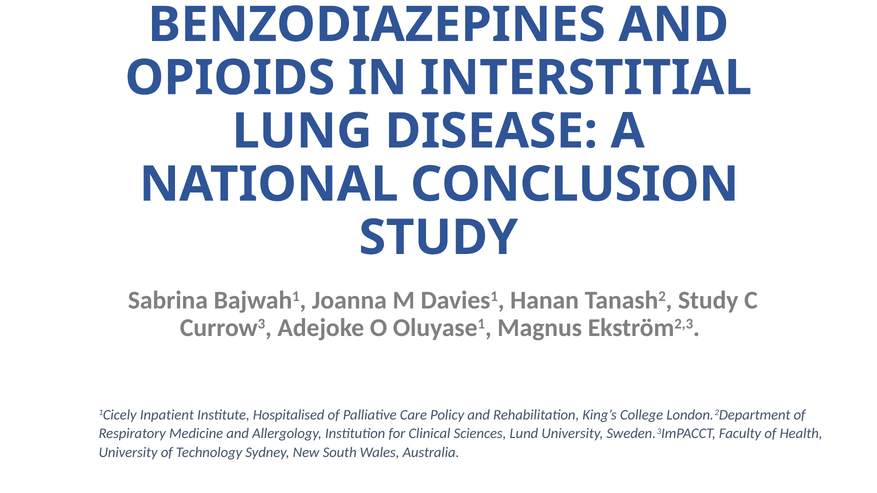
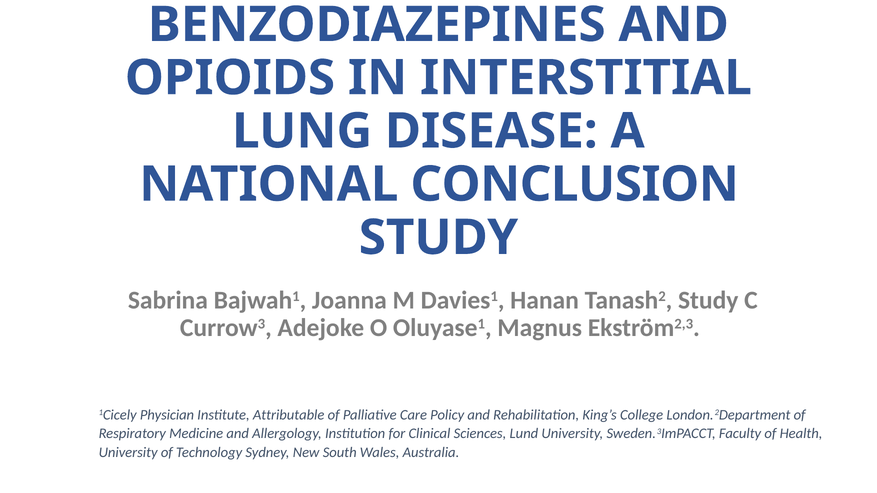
Inpatient: Inpatient -> Physician
Hospitalised: Hospitalised -> Attributable
